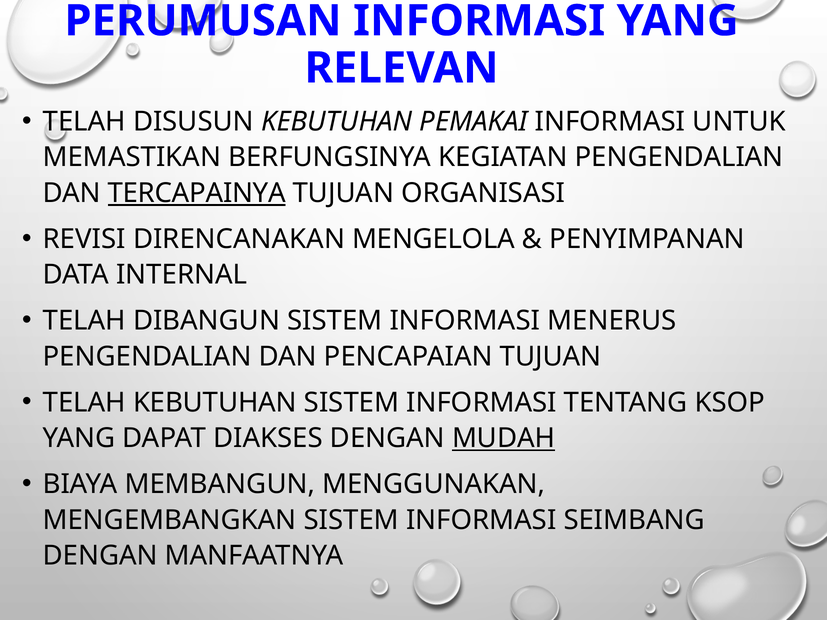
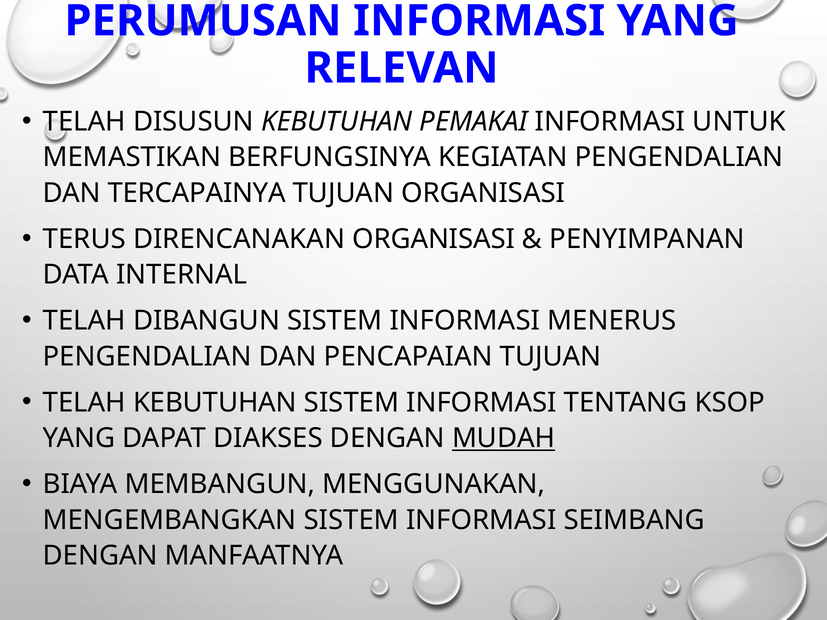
TERCAPAINYA underline: present -> none
REVISI: REVISI -> TERUS
DIRENCANAKAN MENGELOLA: MENGELOLA -> ORGANISASI
